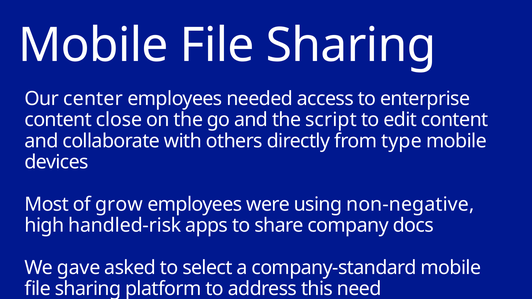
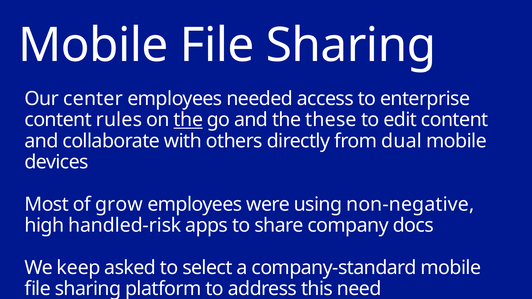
close: close -> rules
the at (188, 120) underline: none -> present
script: script -> these
type: type -> dual
gave: gave -> keep
